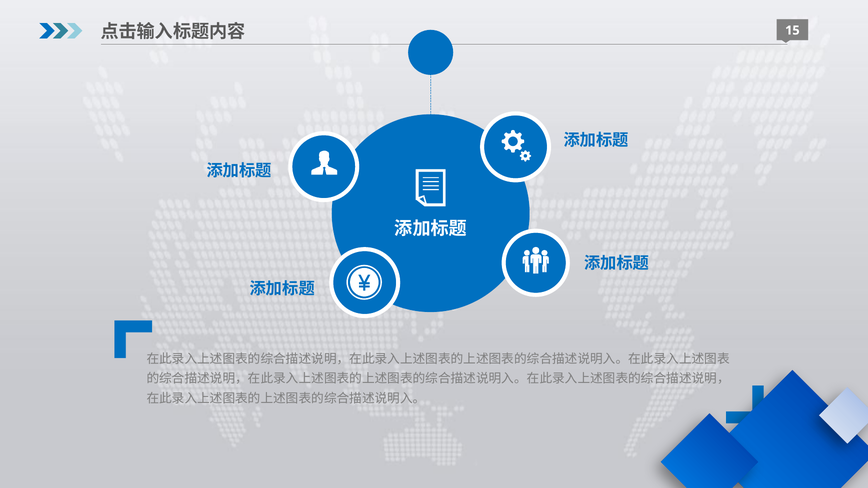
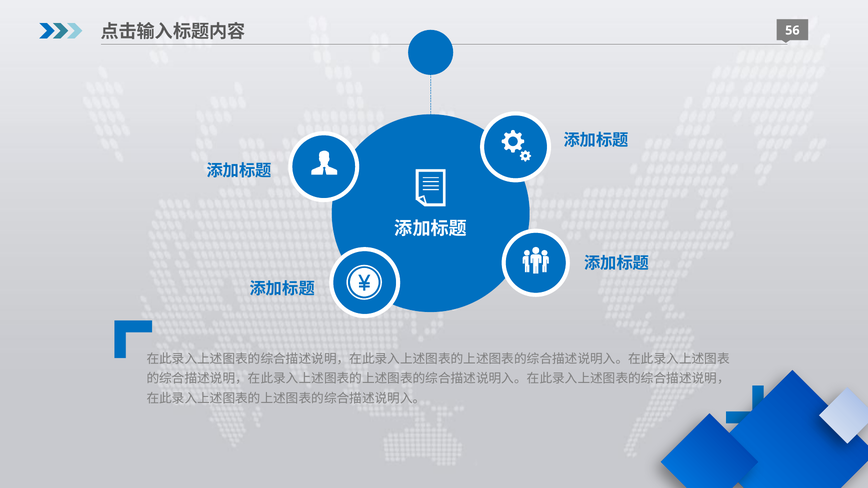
15: 15 -> 56
